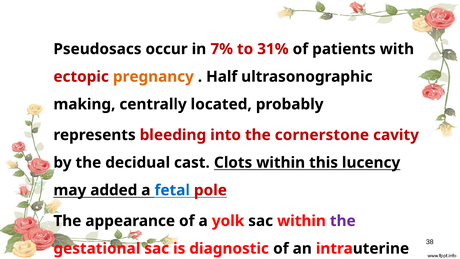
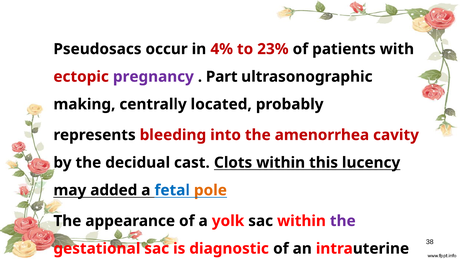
7%: 7% -> 4%
31%: 31% -> 23%
pregnancy at (153, 77) colour: orange -> purple
Half: Half -> Part
cornerstone: cornerstone -> amenorrhea
pole colour: red -> orange
